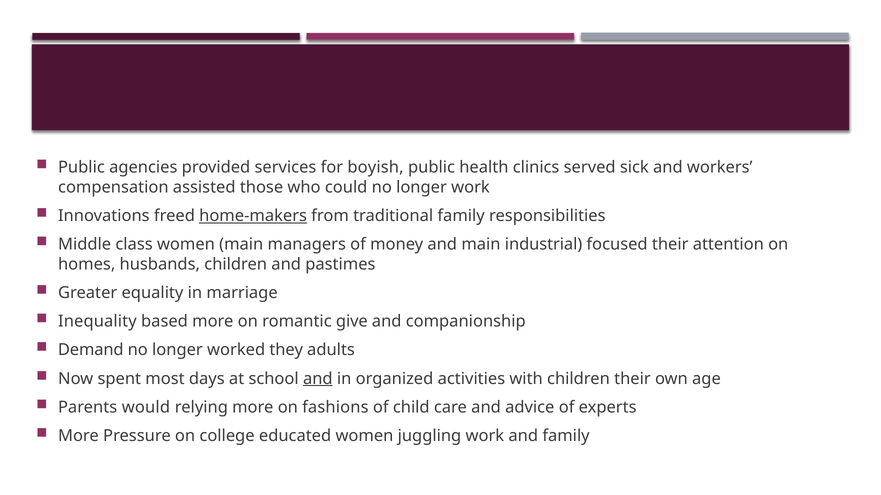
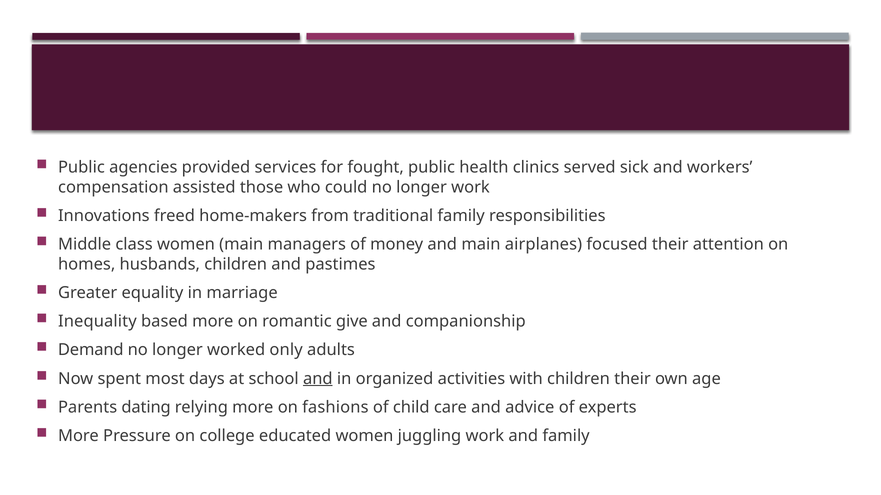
boyish: boyish -> fought
home-makers underline: present -> none
industrial: industrial -> airplanes
they: they -> only
would: would -> dating
